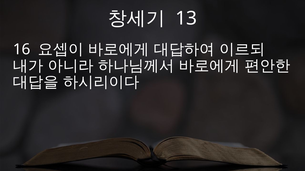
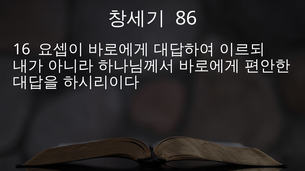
13: 13 -> 86
